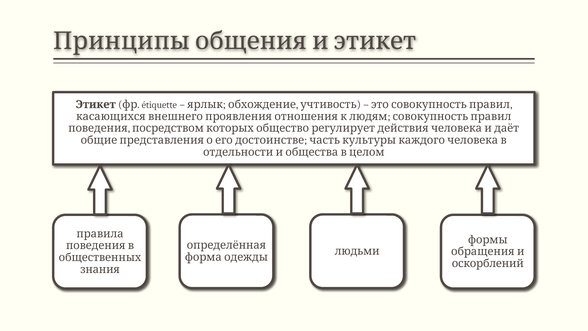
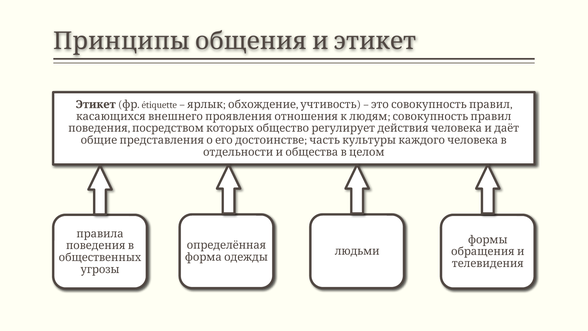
оскорблений: оскорблений -> телевидения
знания: знания -> угрозы
